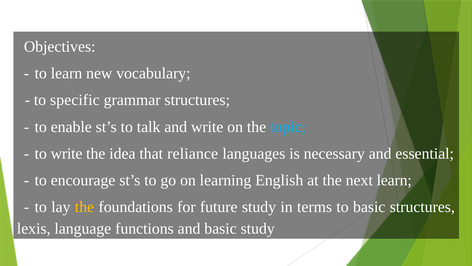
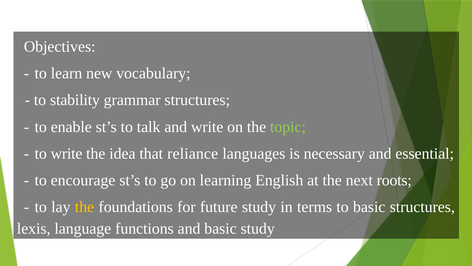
specific: specific -> stability
topic colour: light blue -> light green
next learn: learn -> roots
